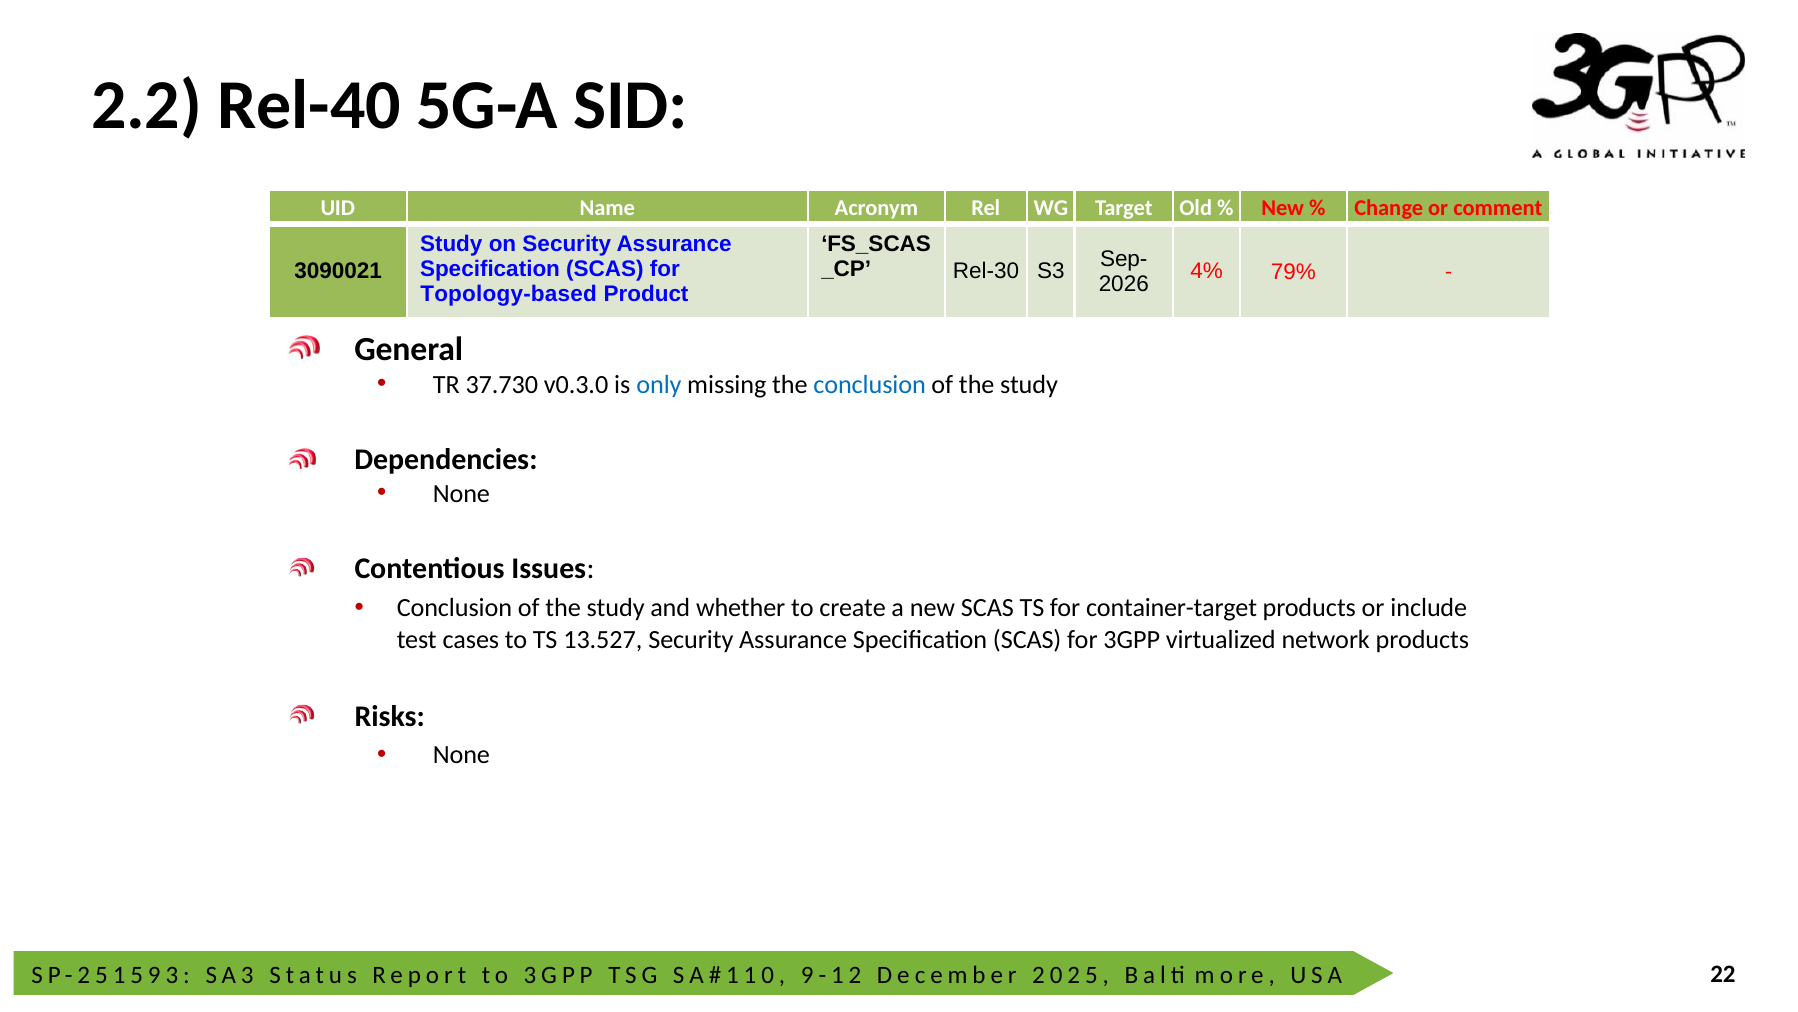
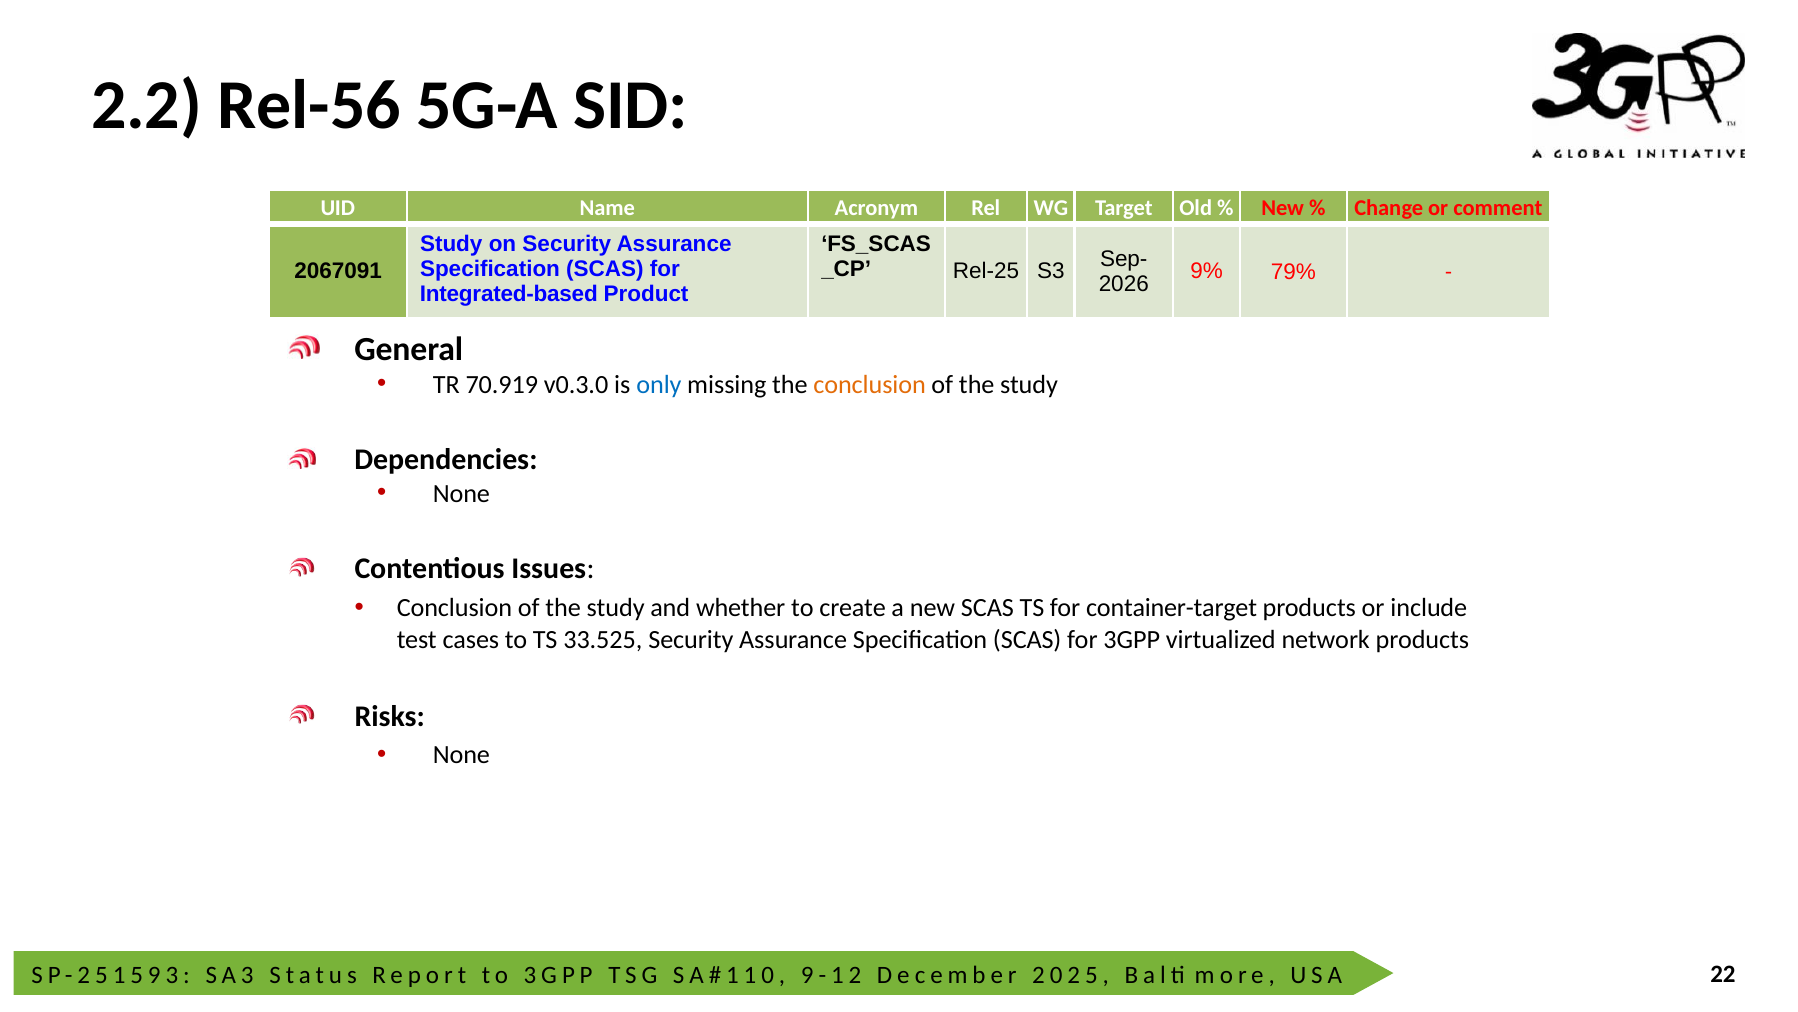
Rel-40: Rel-40 -> Rel-56
Rel-30: Rel-30 -> Rel-25
3090021: 3090021 -> 2067091
4%: 4% -> 9%
Topology-based: Topology-based -> Integrated-based
37.730: 37.730 -> 70.919
conclusion at (870, 384) colour: blue -> orange
13.527: 13.527 -> 33.525
